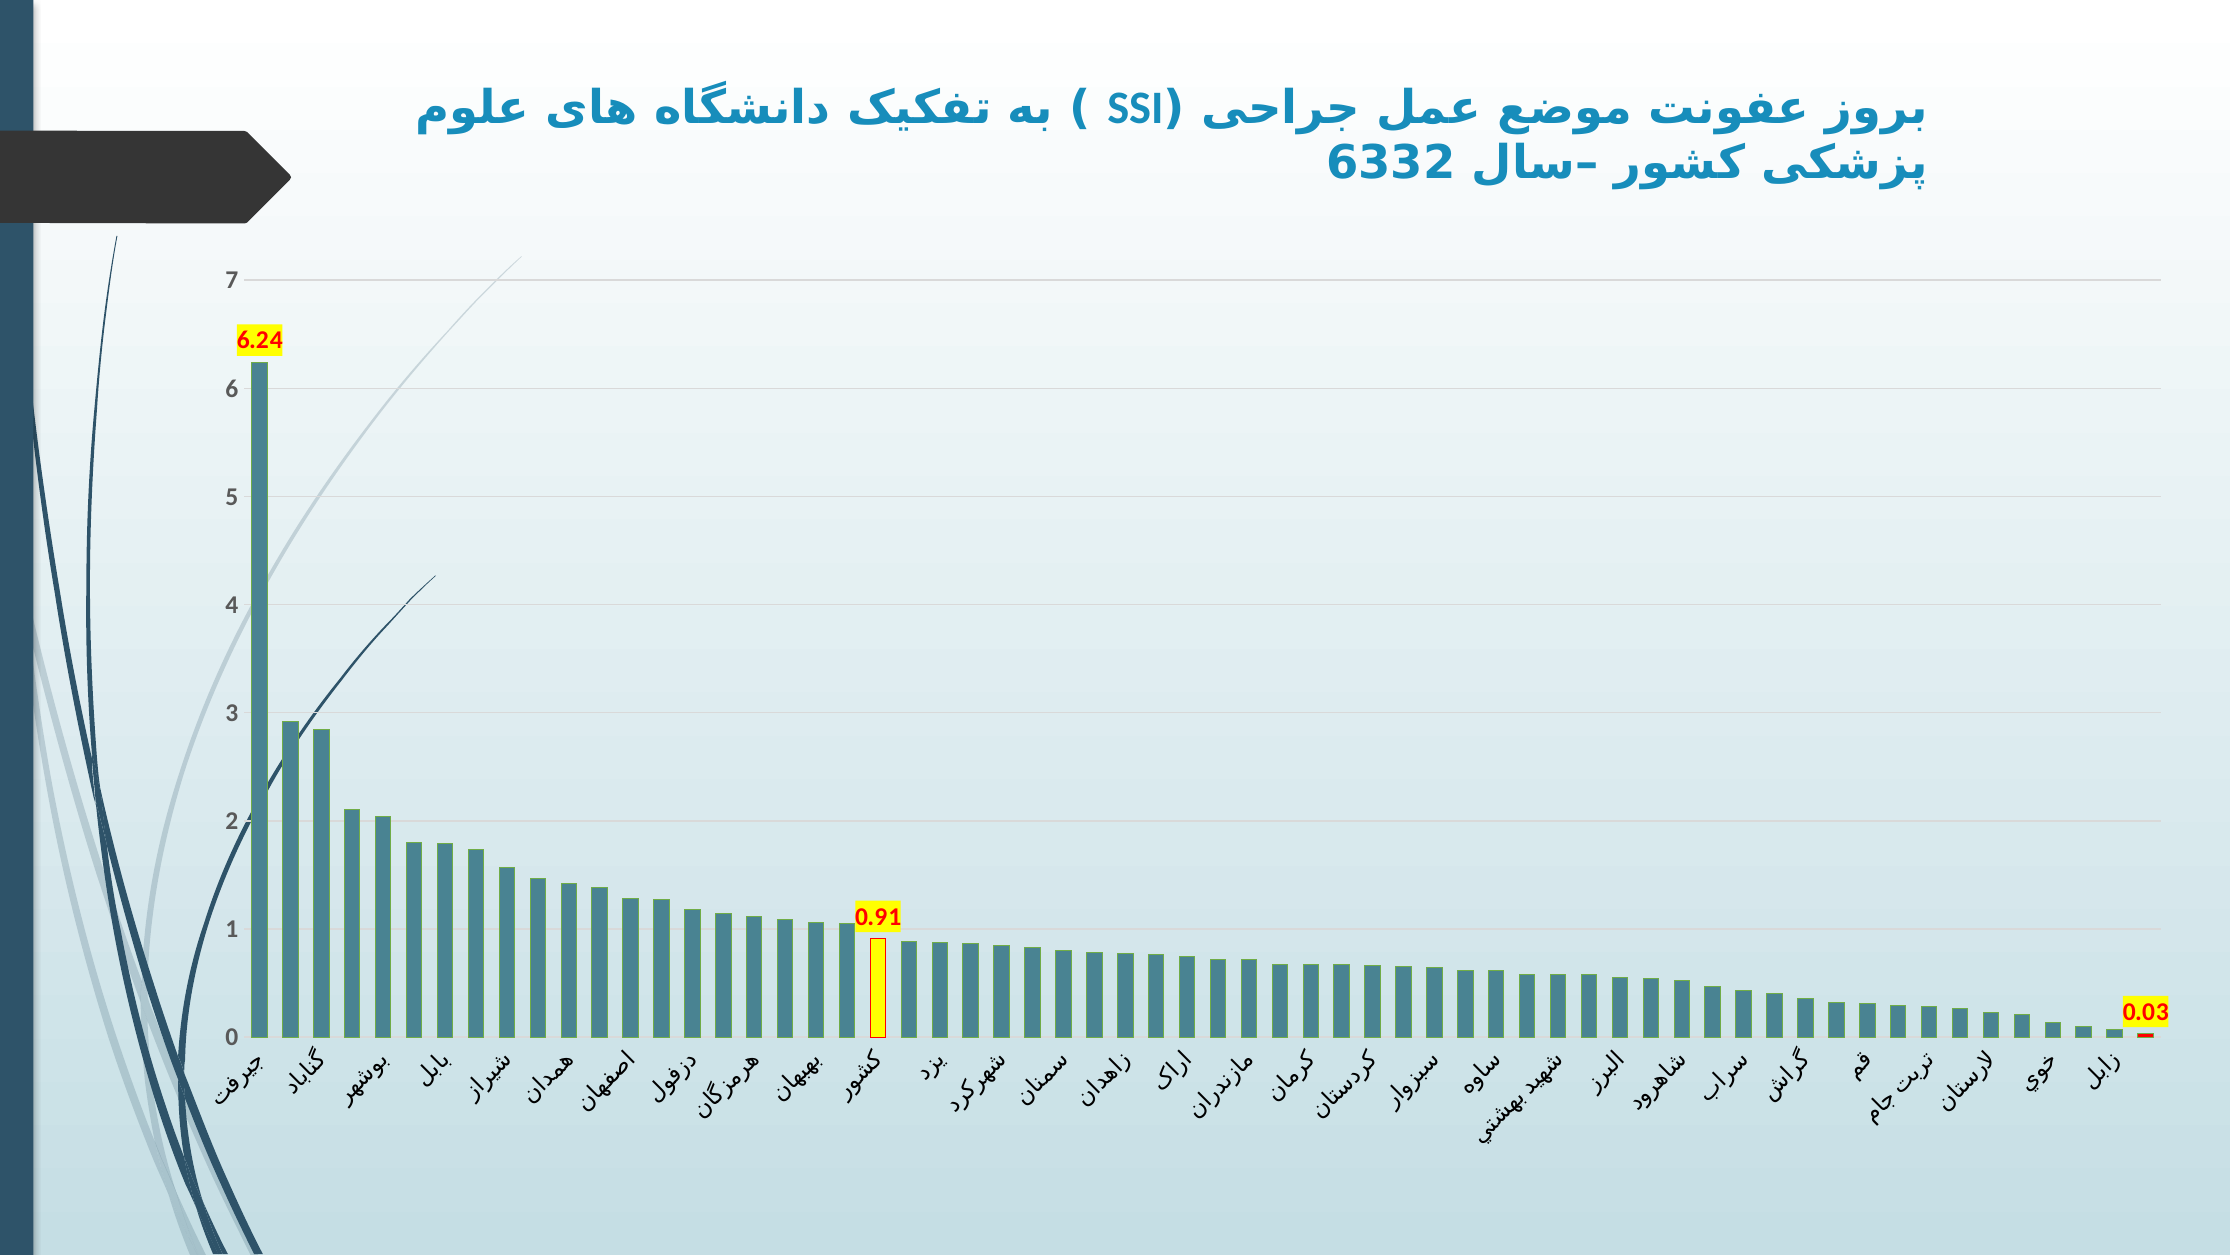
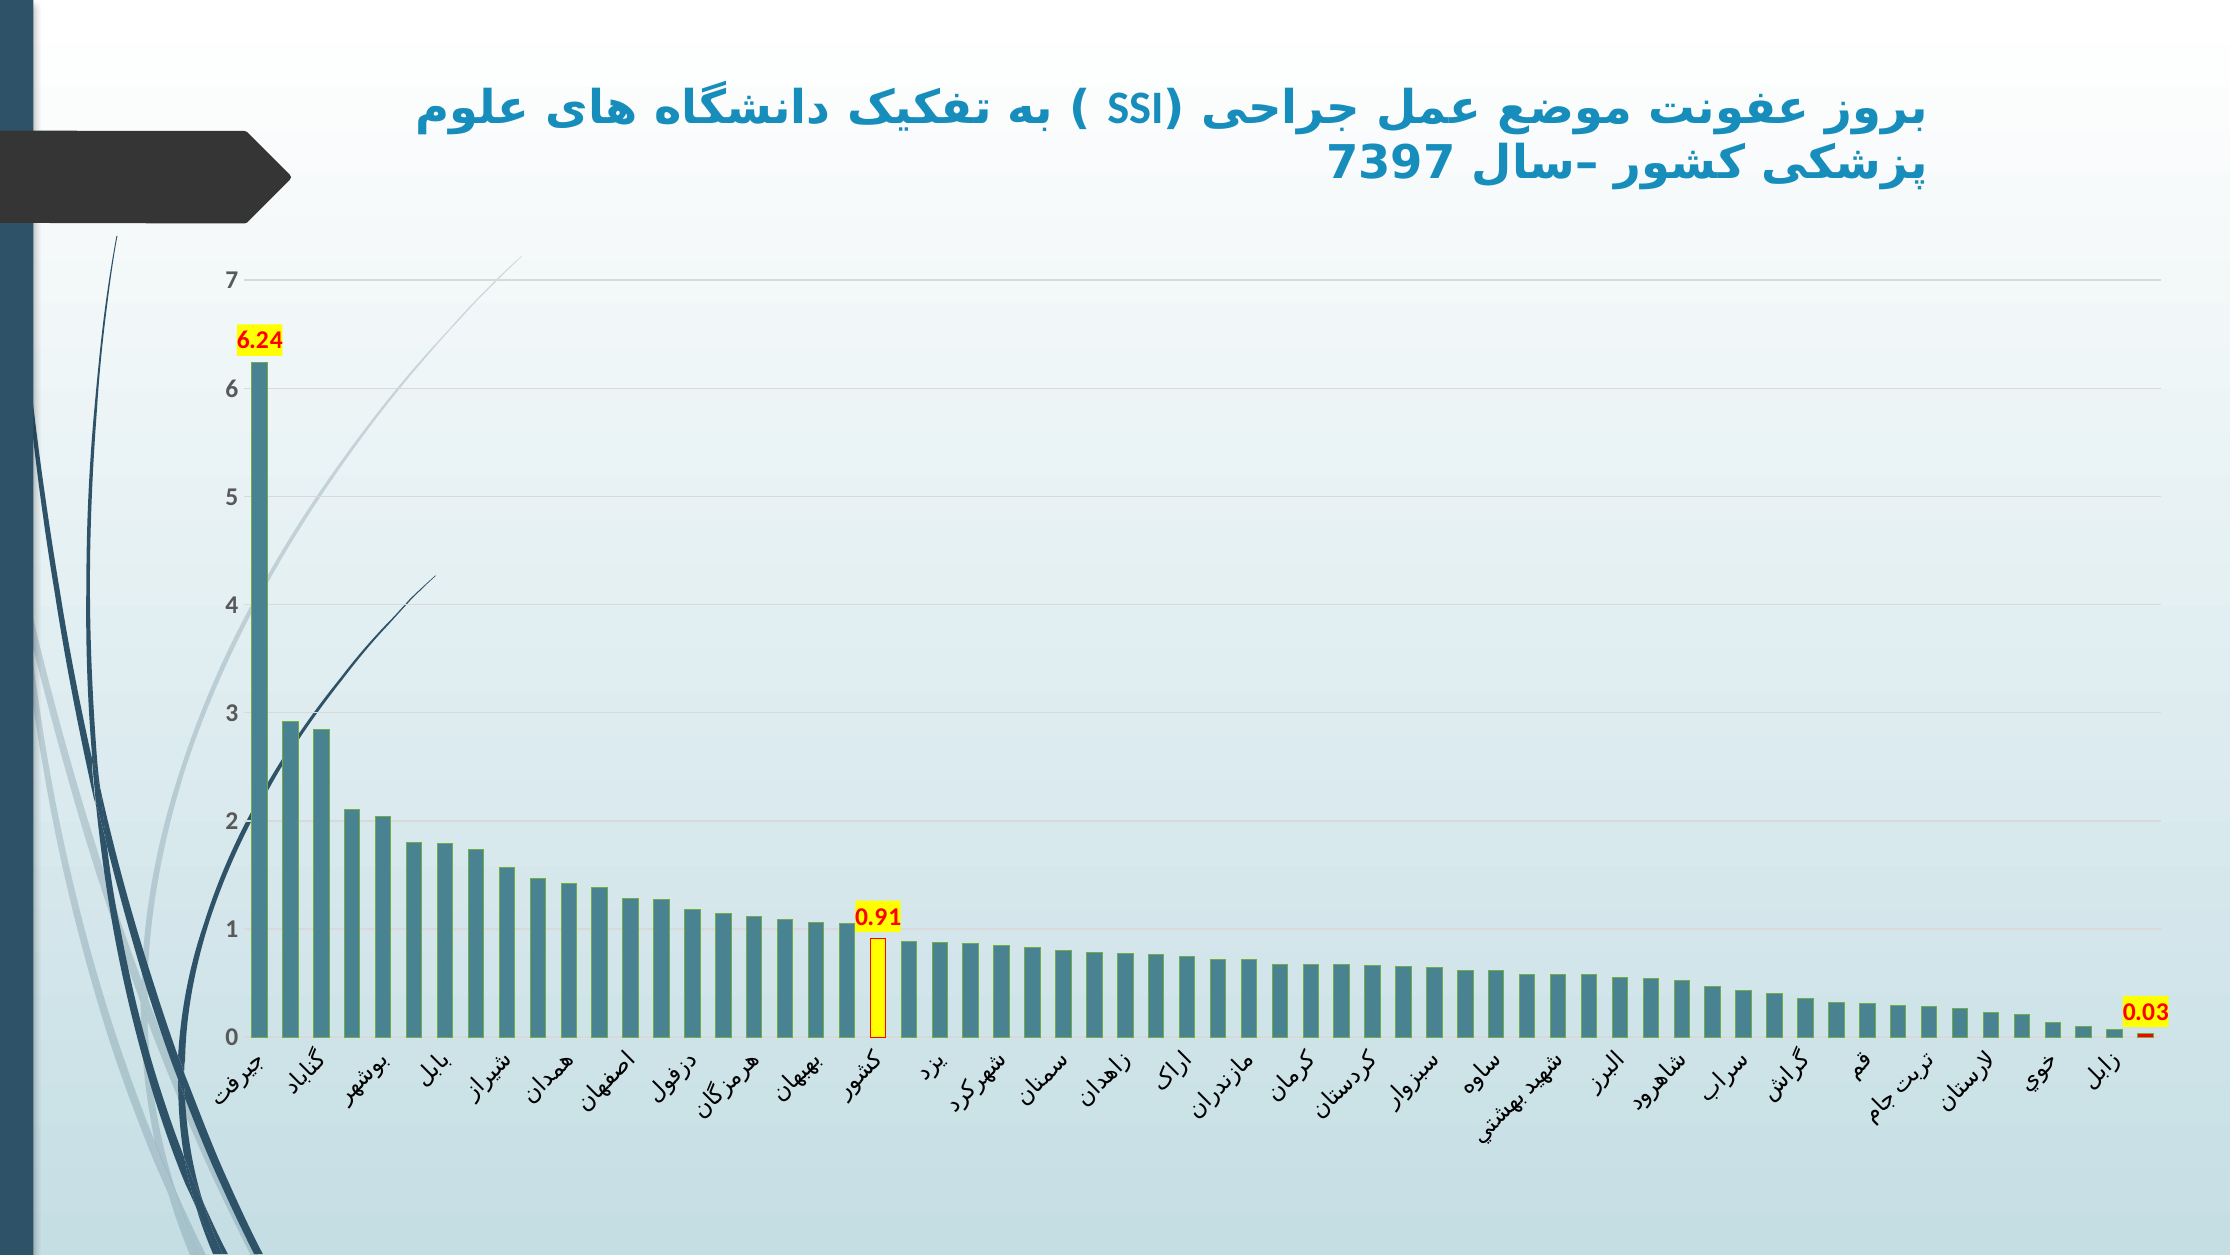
6332: 6332 -> 7397
